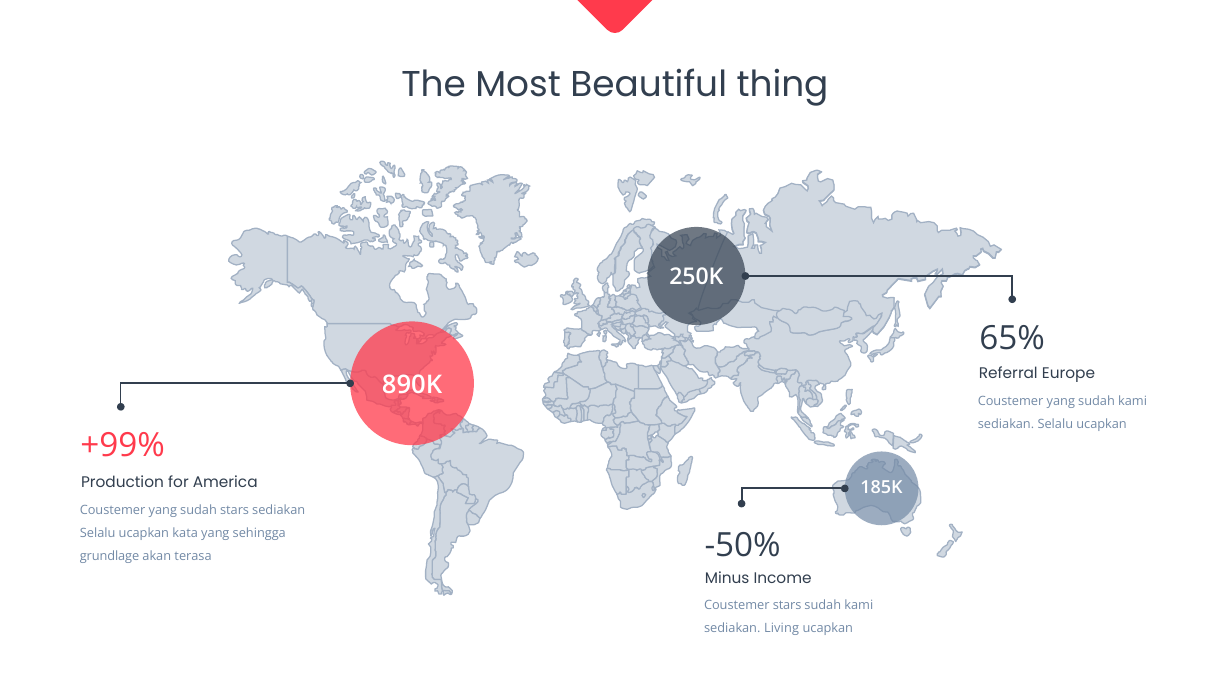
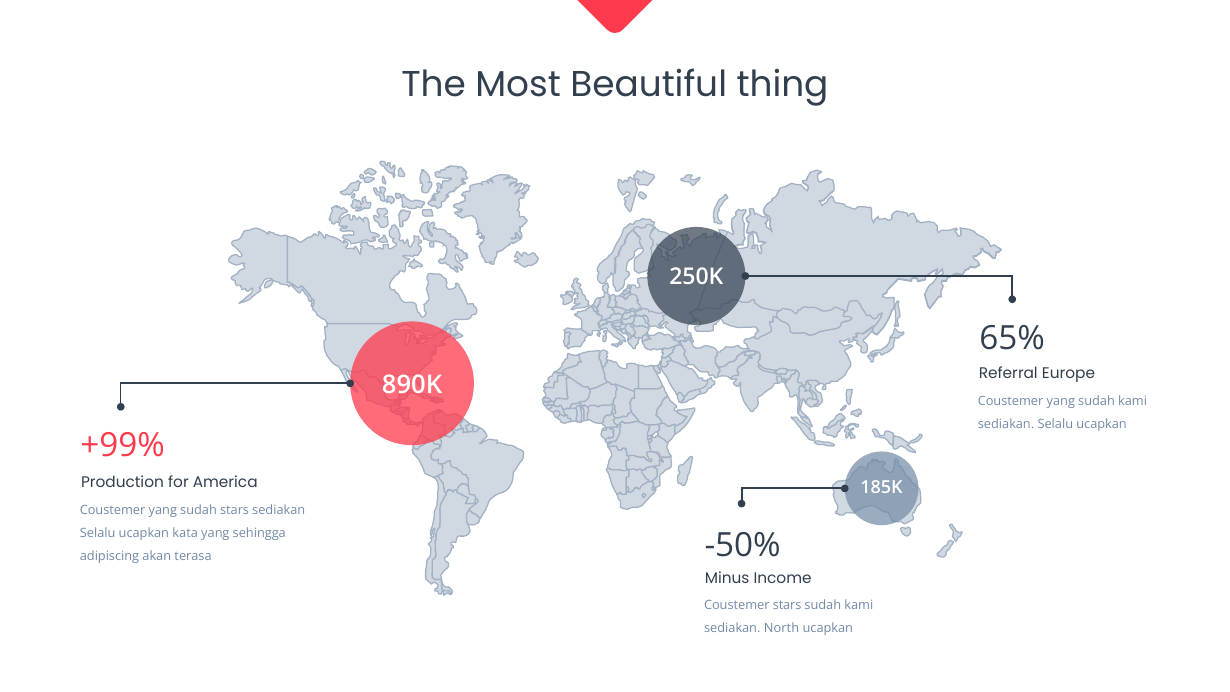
grundlage: grundlage -> adipiscing
Living: Living -> North
